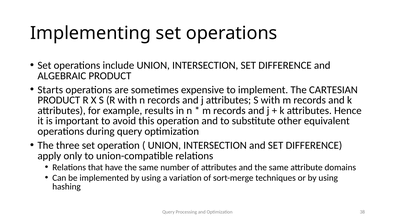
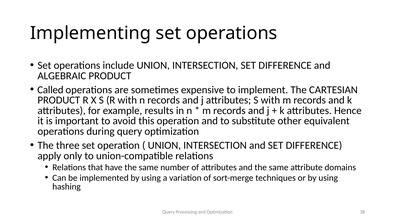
Starts: Starts -> Called
